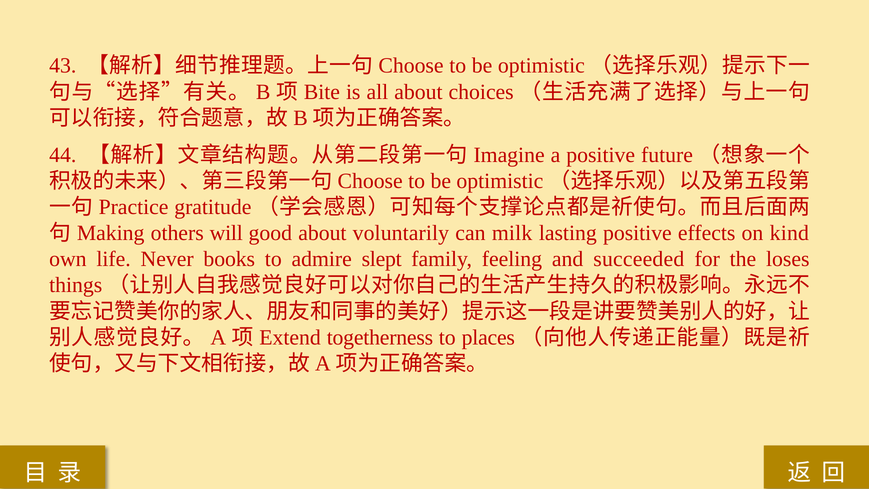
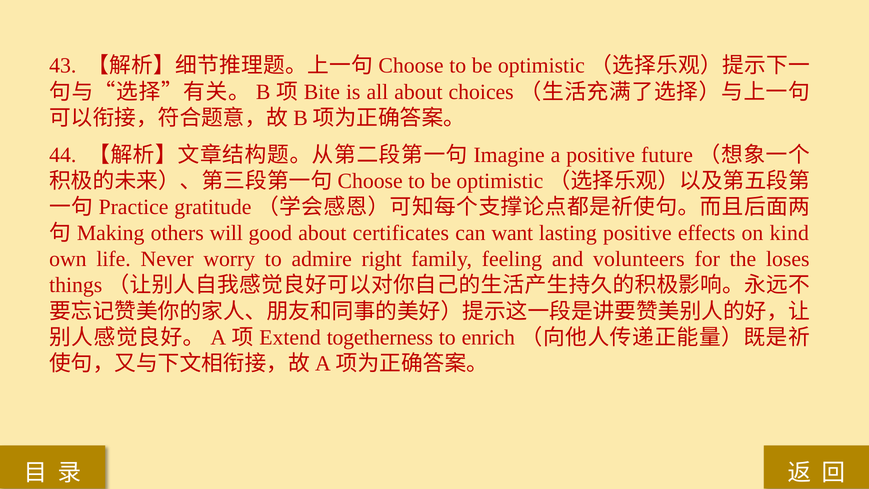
voluntarily: voluntarily -> certificates
milk: milk -> want
books: books -> worry
slept: slept -> right
succeeded: succeeded -> volunteers
places: places -> enrich
